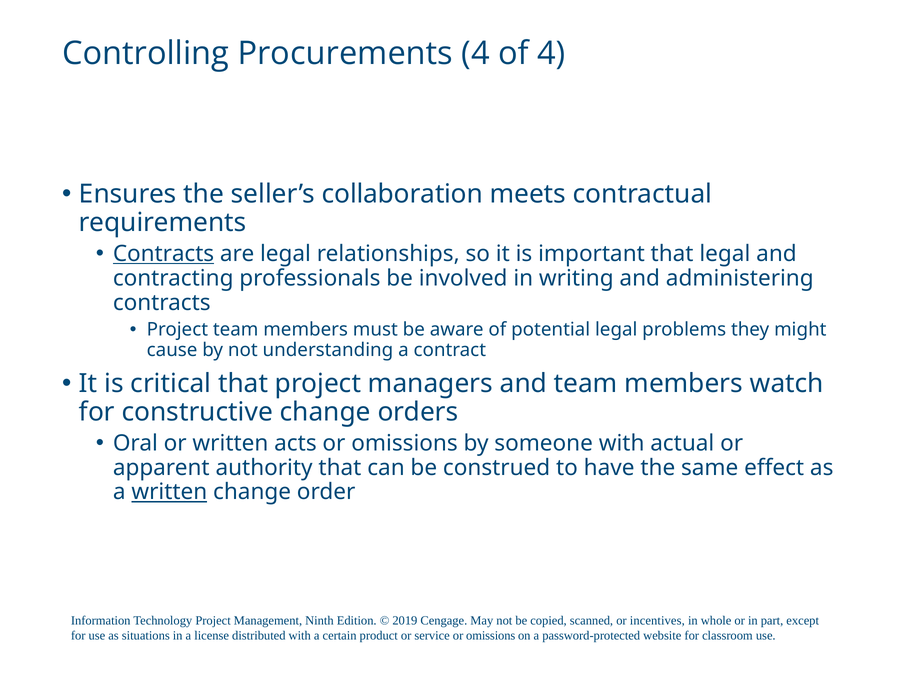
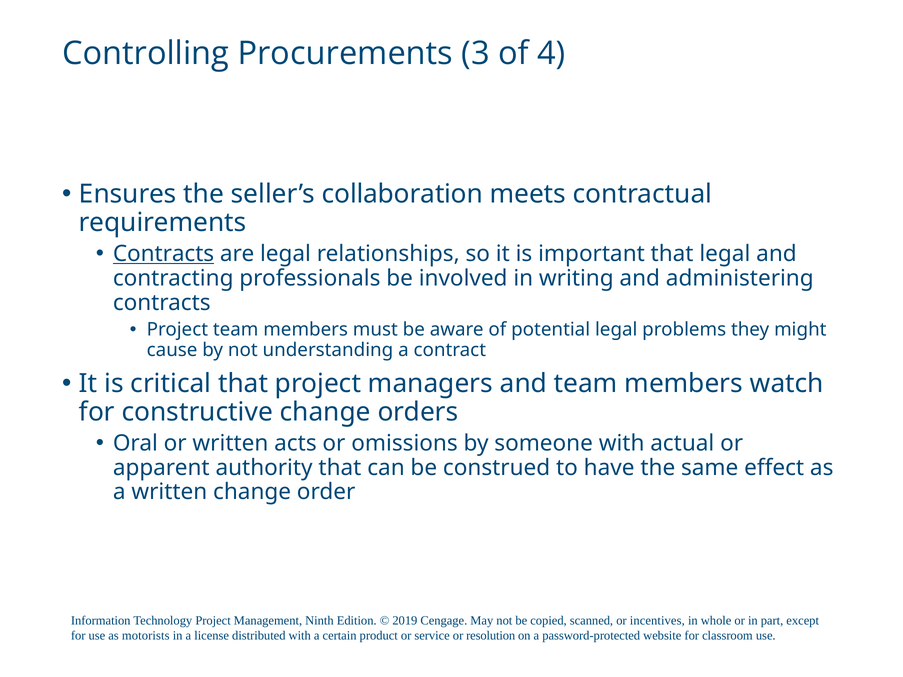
Procurements 4: 4 -> 3
written at (169, 492) underline: present -> none
situations: situations -> motorists
service or omissions: omissions -> resolution
